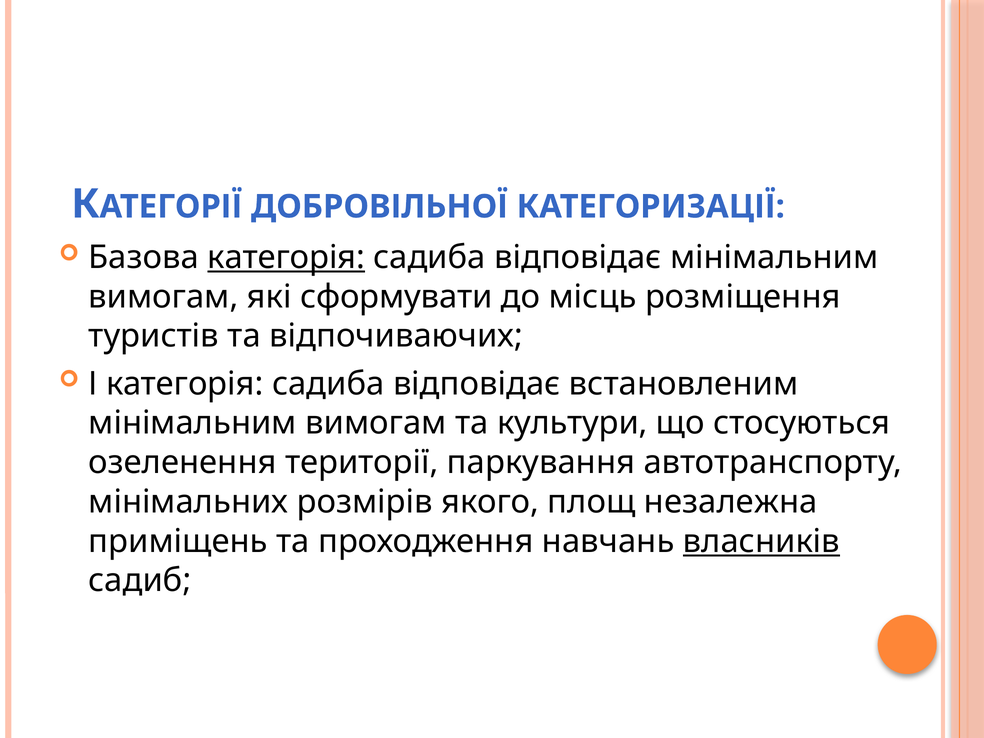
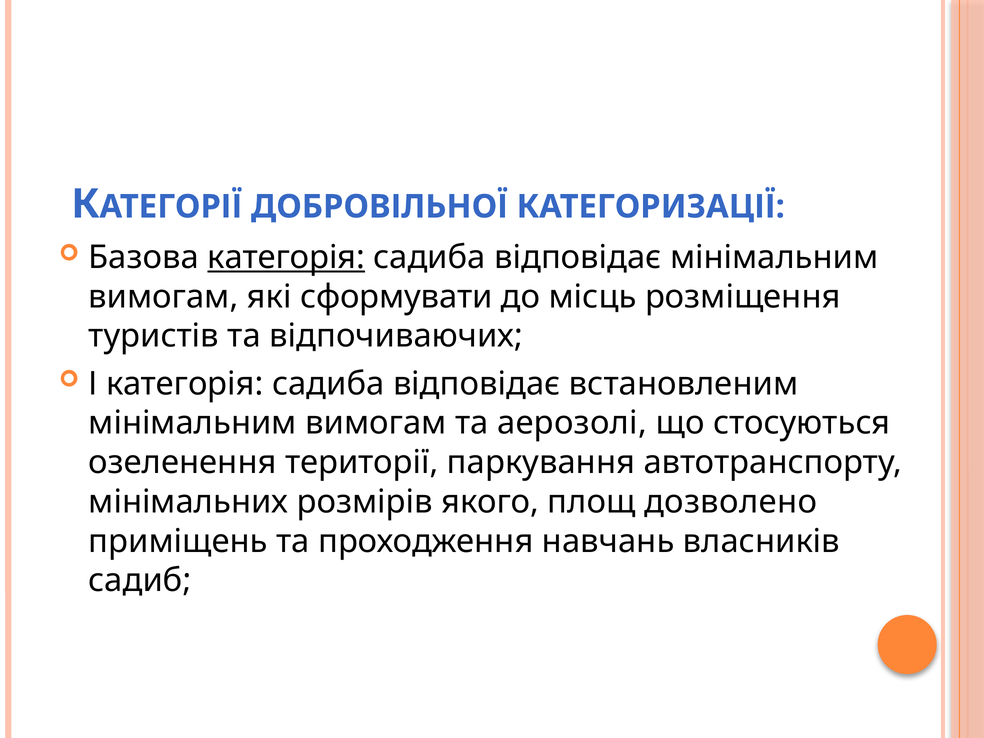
культури: культури -> аерозолі
незалежна: незалежна -> дозволено
власників underline: present -> none
